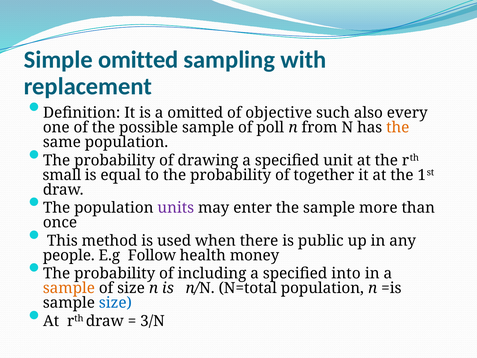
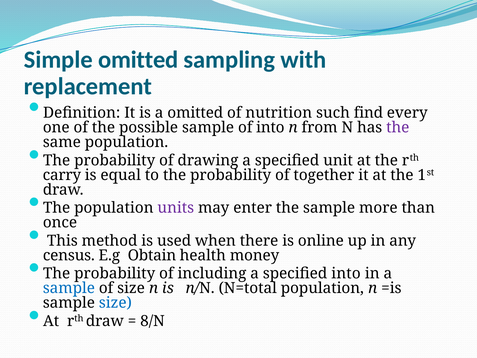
objective: objective -> nutrition
also: also -> find
of poll: poll -> into
the at (398, 128) colour: orange -> purple
small: small -> carry
public: public -> online
people: people -> census
Follow: Follow -> Obtain
sample at (69, 288) colour: orange -> blue
3/N: 3/N -> 8/N
